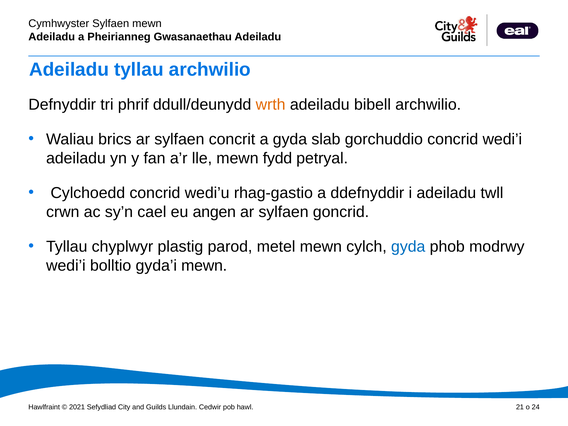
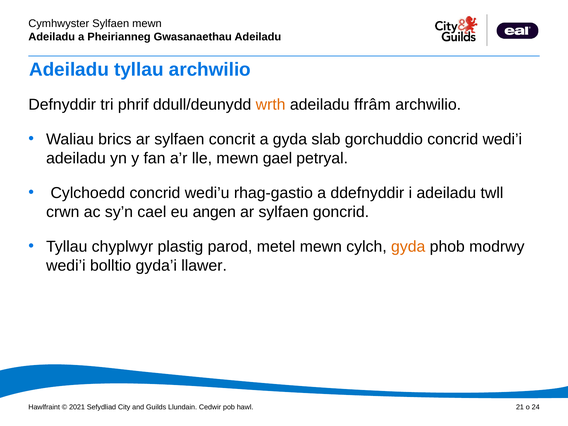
bibell: bibell -> ffrâm
fydd: fydd -> gael
gyda at (408, 247) colour: blue -> orange
gyda’i mewn: mewn -> llawer
